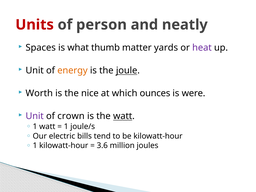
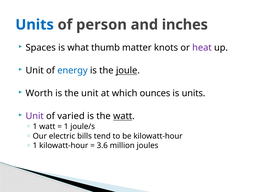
Units at (35, 25) colour: red -> blue
neatly: neatly -> inches
yards: yards -> knots
energy colour: orange -> blue
the nice: nice -> unit
is were: were -> units
crown: crown -> varied
